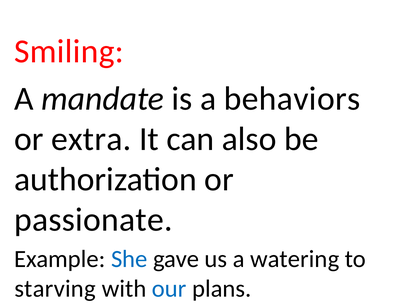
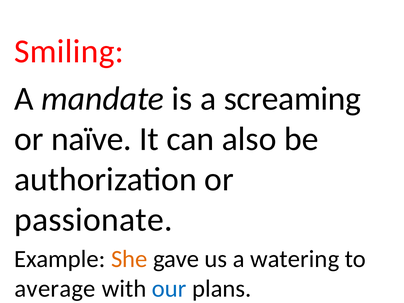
behaviors: behaviors -> screaming
extra: extra -> naïve
She colour: blue -> orange
starving: starving -> average
